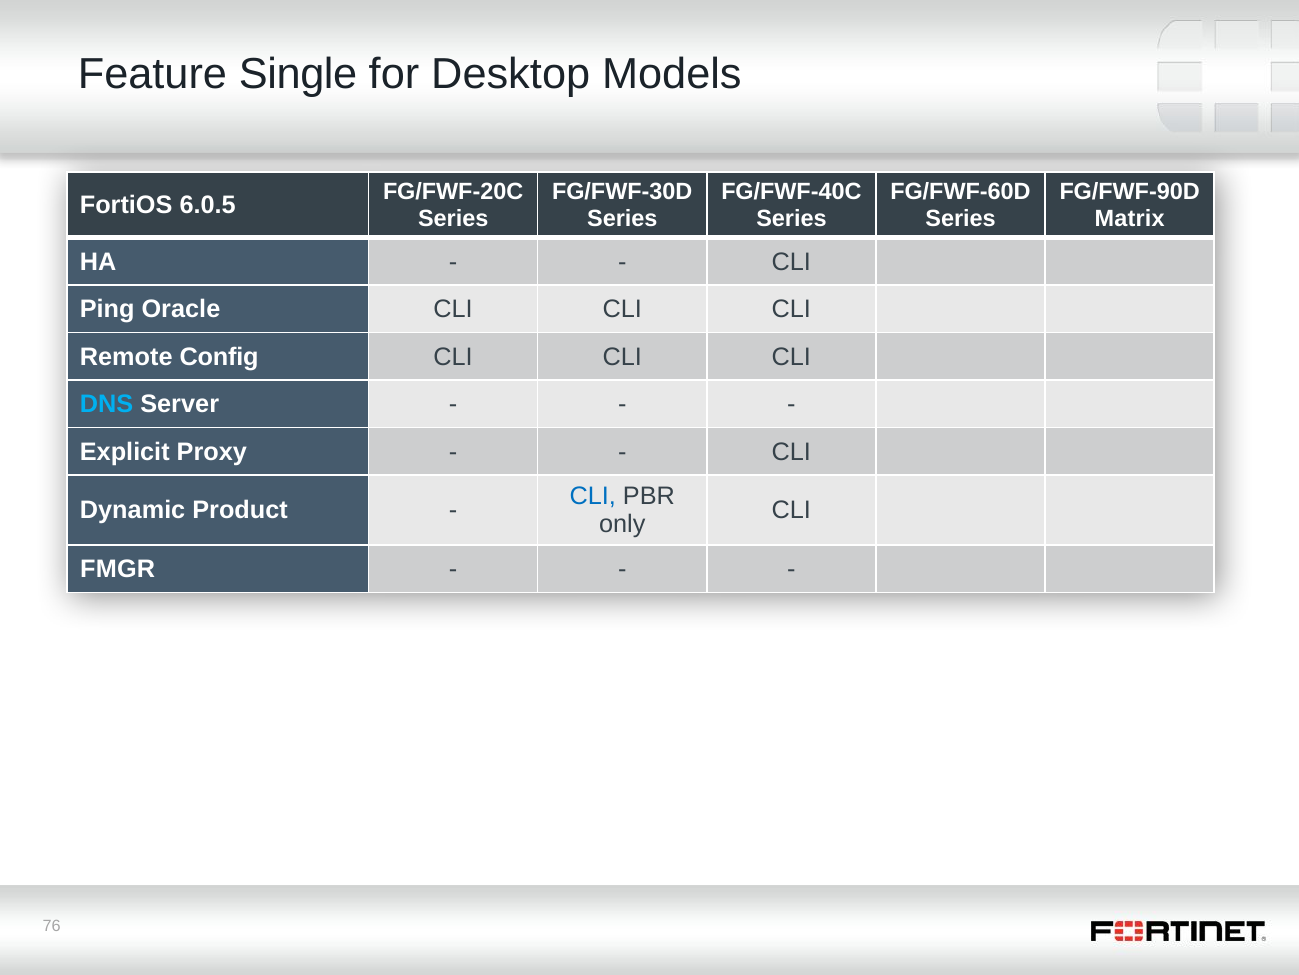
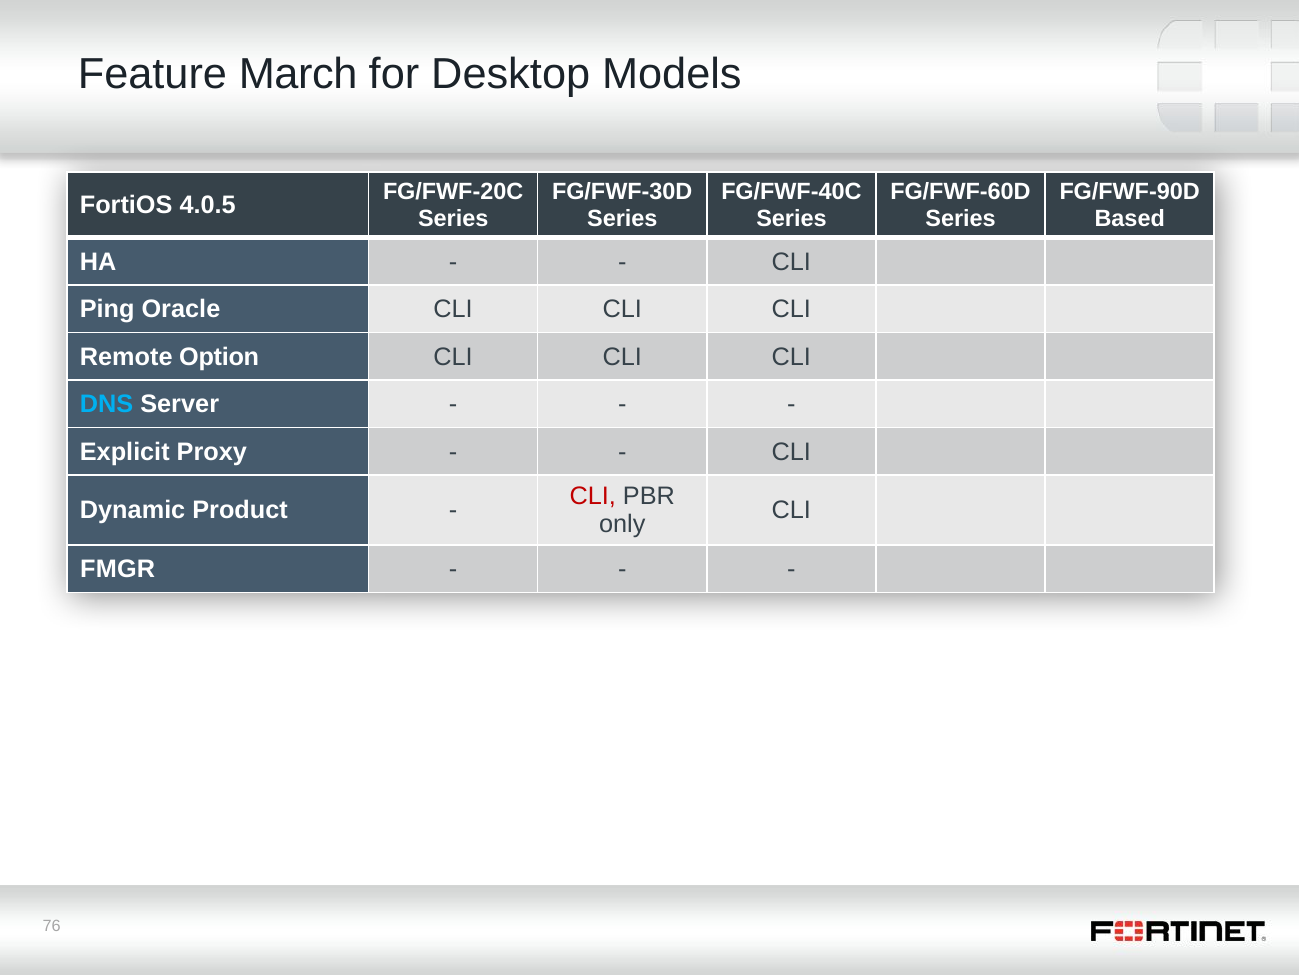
Single: Single -> March
6.0.5: 6.0.5 -> 4.0.5
Matrix: Matrix -> Based
Config: Config -> Option
CLI at (593, 496) colour: blue -> red
